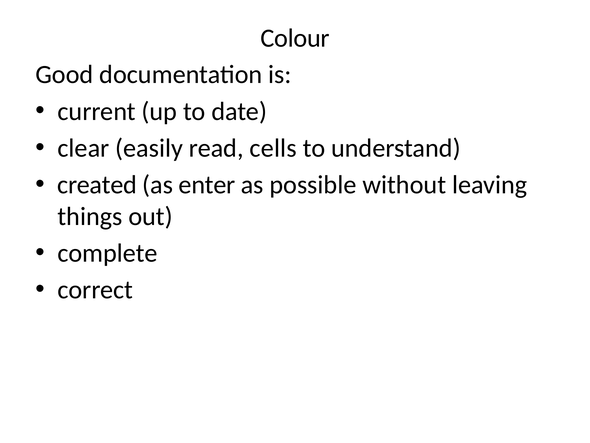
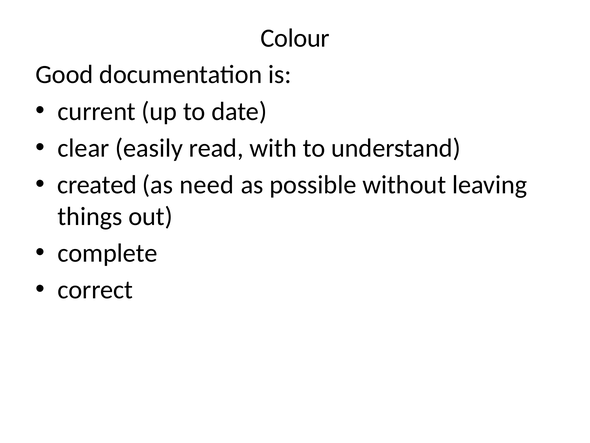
cells: cells -> with
enter: enter -> need
